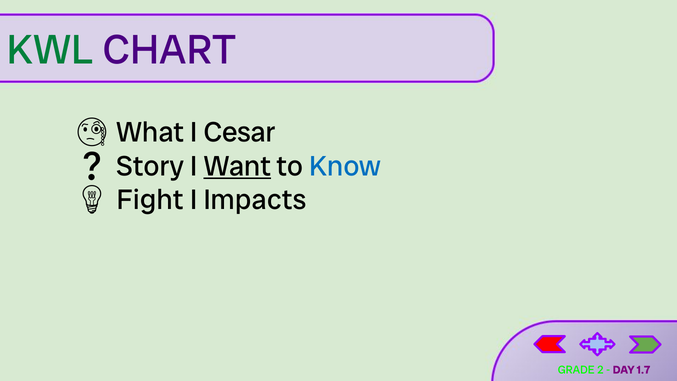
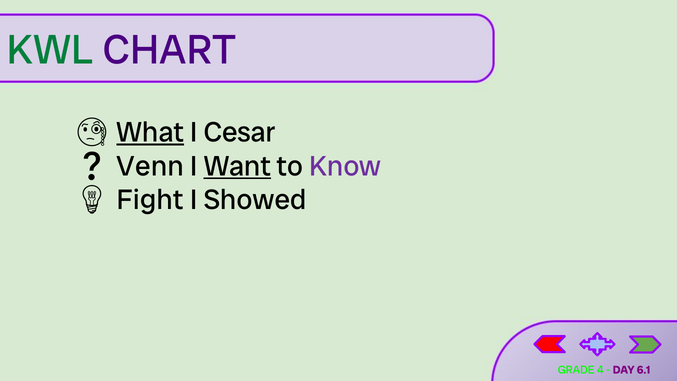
What underline: none -> present
Story: Story -> Venn
Know colour: blue -> purple
Impacts: Impacts -> Showed
2: 2 -> 4
1.7: 1.7 -> 6.1
